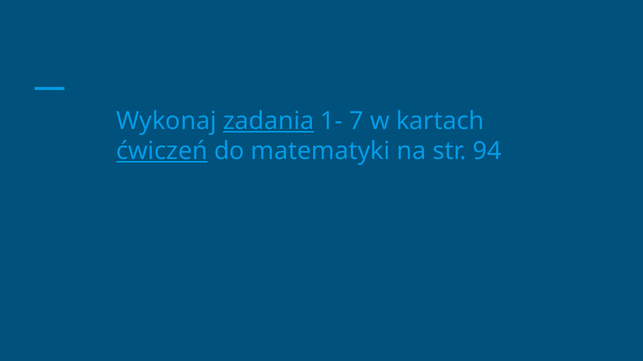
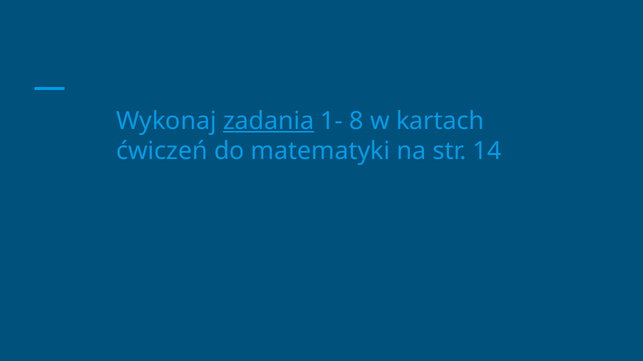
7: 7 -> 8
ćwiczeń underline: present -> none
94: 94 -> 14
